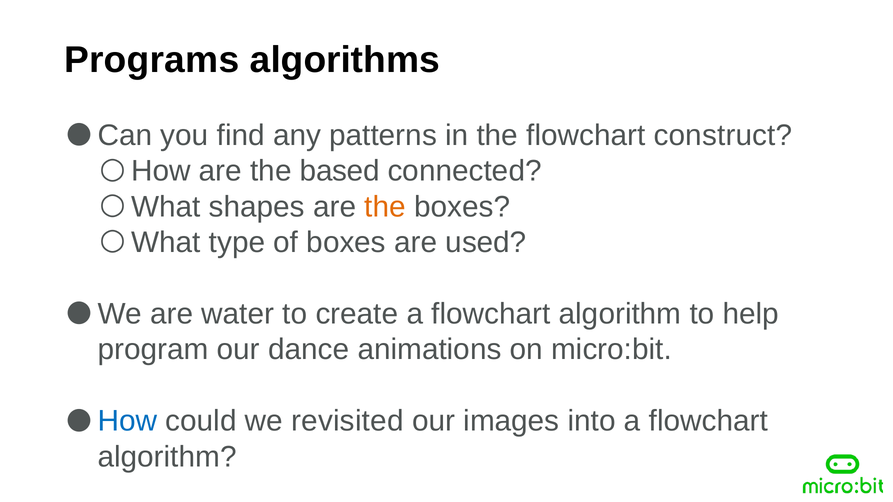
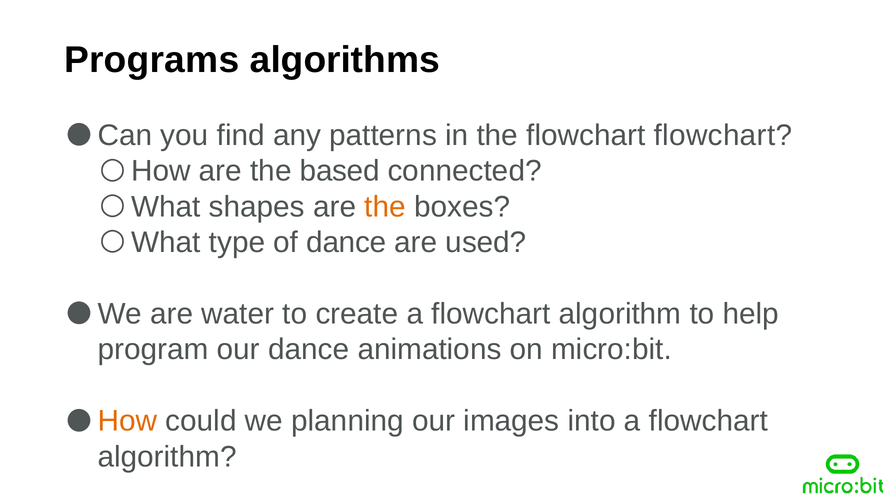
flowchart construct: construct -> flowchart
of boxes: boxes -> dance
How at (127, 421) colour: blue -> orange
revisited: revisited -> planning
